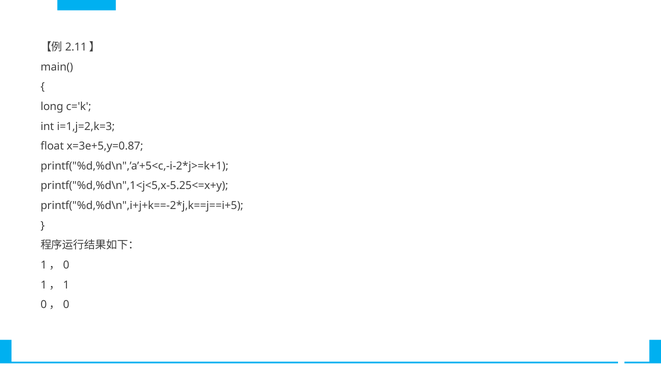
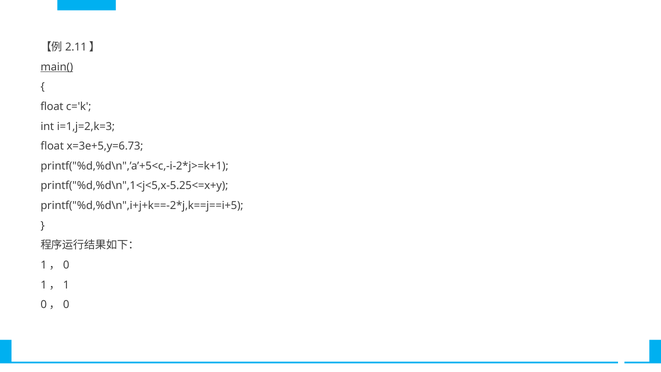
main( underline: none -> present
long at (52, 107): long -> float
x=3e+5,y=0.87: x=3e+5,y=0.87 -> x=3e+5,y=6.73
